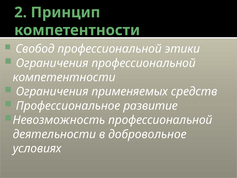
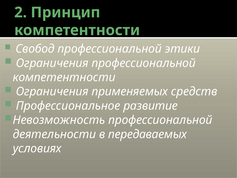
добровольное: добровольное -> передаваемых
